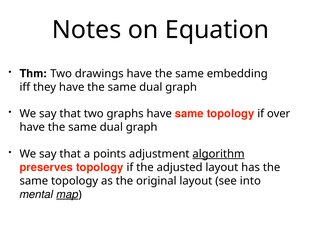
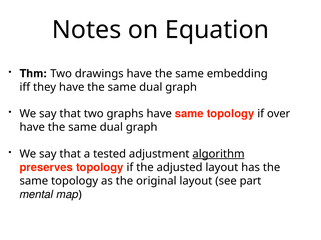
points: points -> tested
into: into -> part
map underline: present -> none
